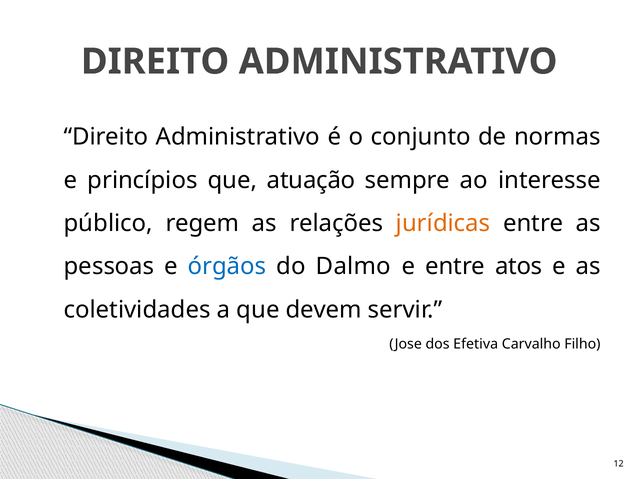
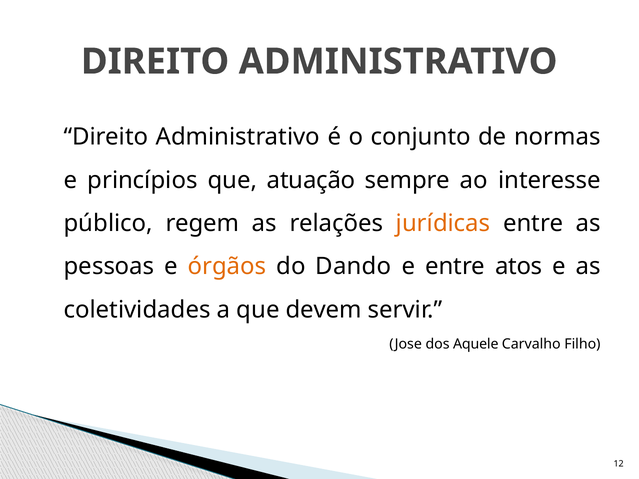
órgãos colour: blue -> orange
Dalmo: Dalmo -> Dando
Efetiva: Efetiva -> Aquele
